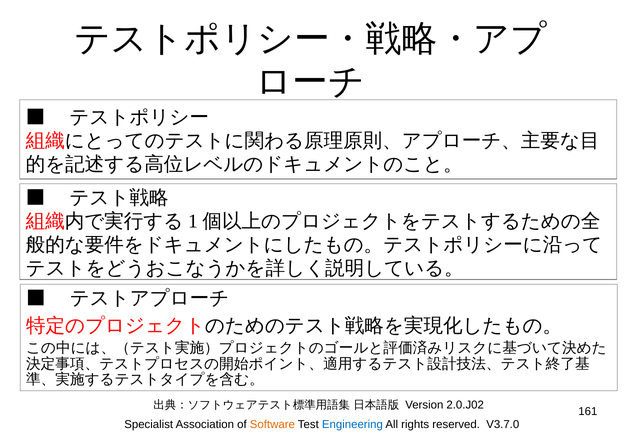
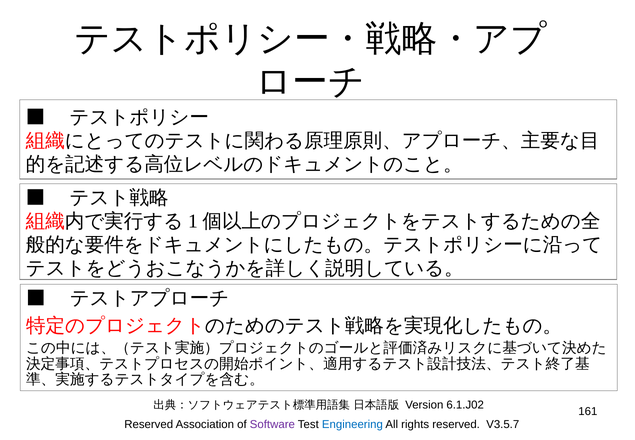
2.0.J02: 2.0.J02 -> 6.1.J02
Specialist at (149, 424): Specialist -> Reserved
Software colour: orange -> purple
V3.7.0: V3.7.0 -> V3.5.7
